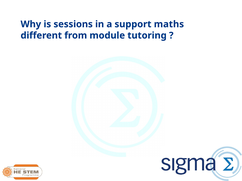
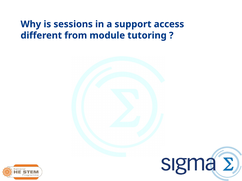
maths: maths -> access
